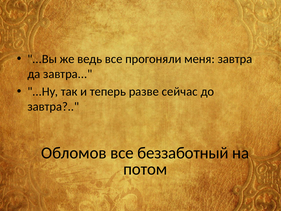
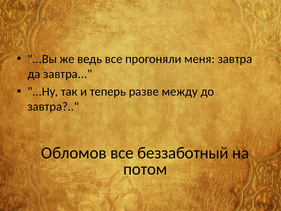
сейчас: сейчас -> между
